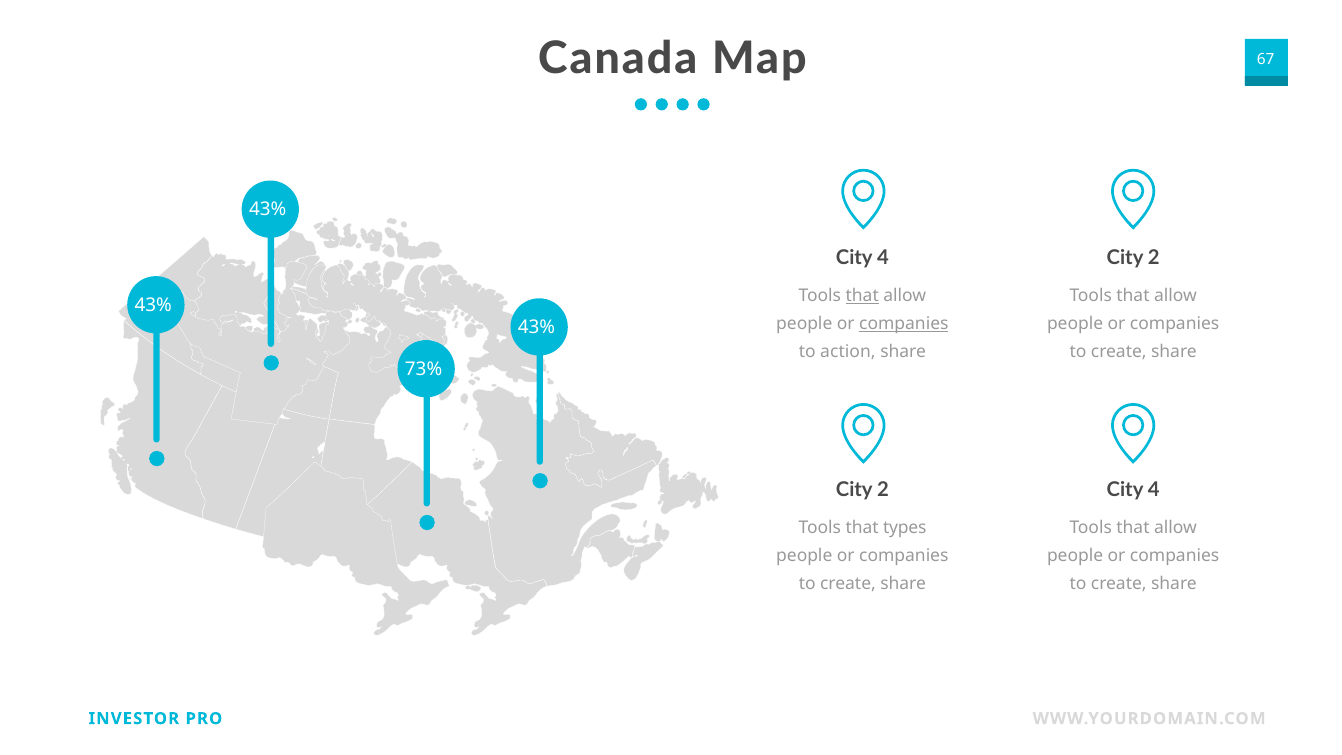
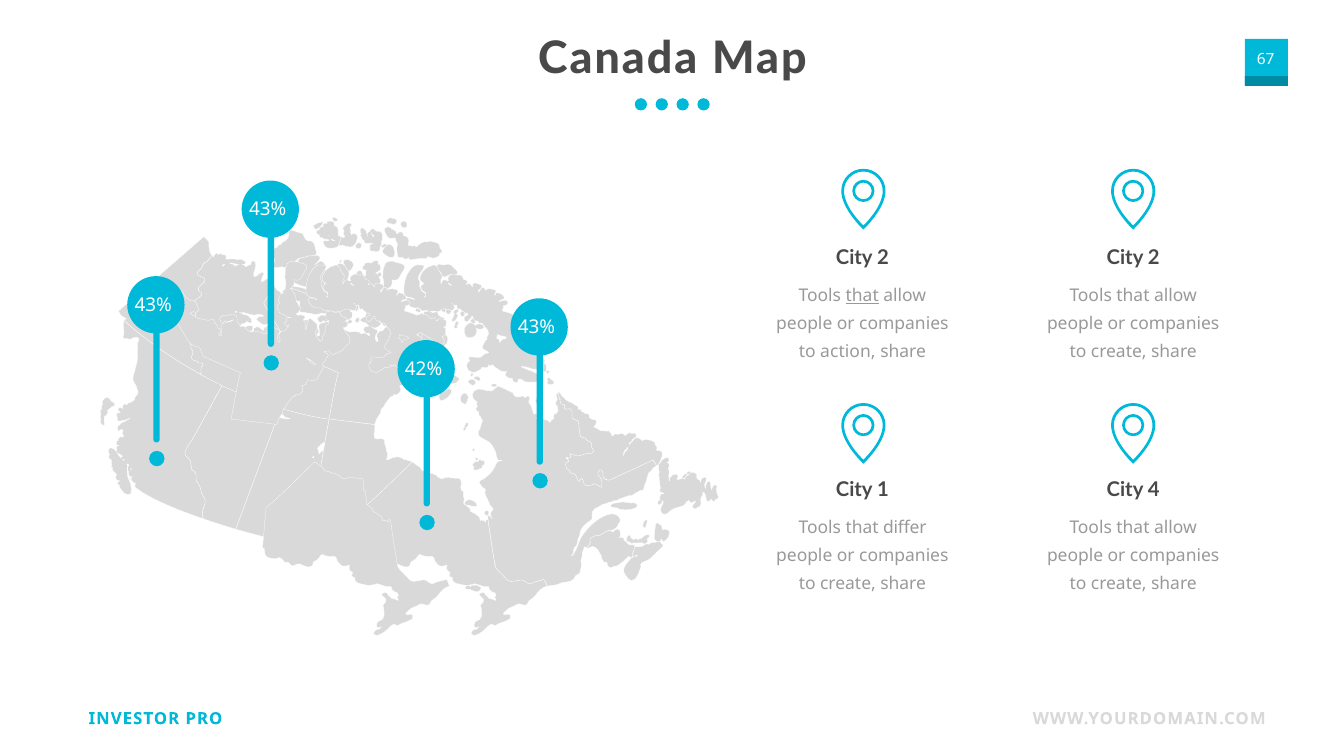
4 at (883, 258): 4 -> 2
companies at (904, 324) underline: present -> none
73%: 73% -> 42%
2 at (883, 490): 2 -> 1
types: types -> differ
